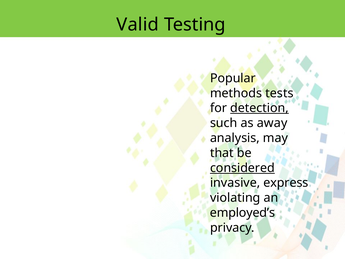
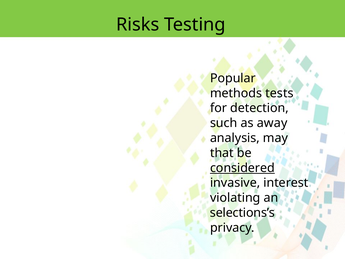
Valid: Valid -> Risks
detection underline: present -> none
express: express -> interest
employed’s: employed’s -> selections’s
